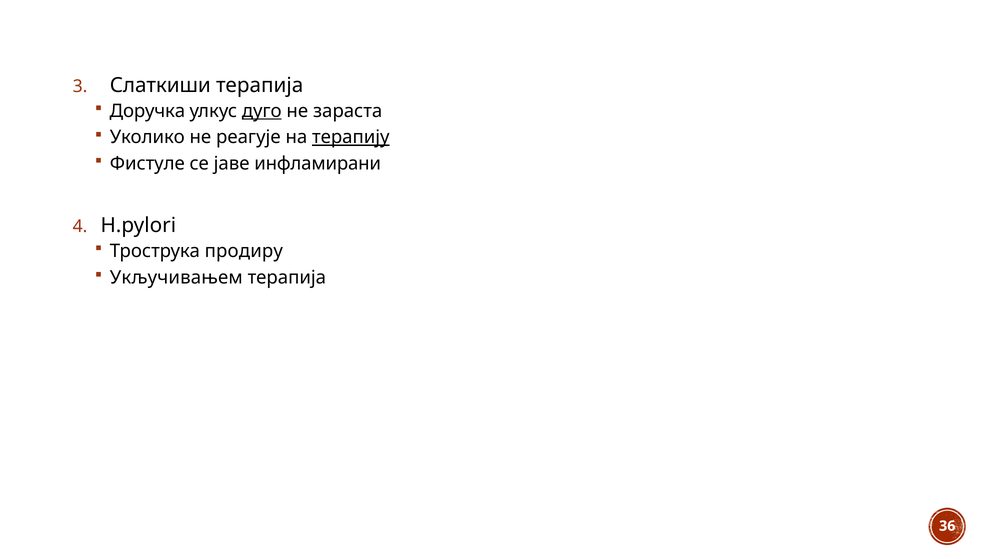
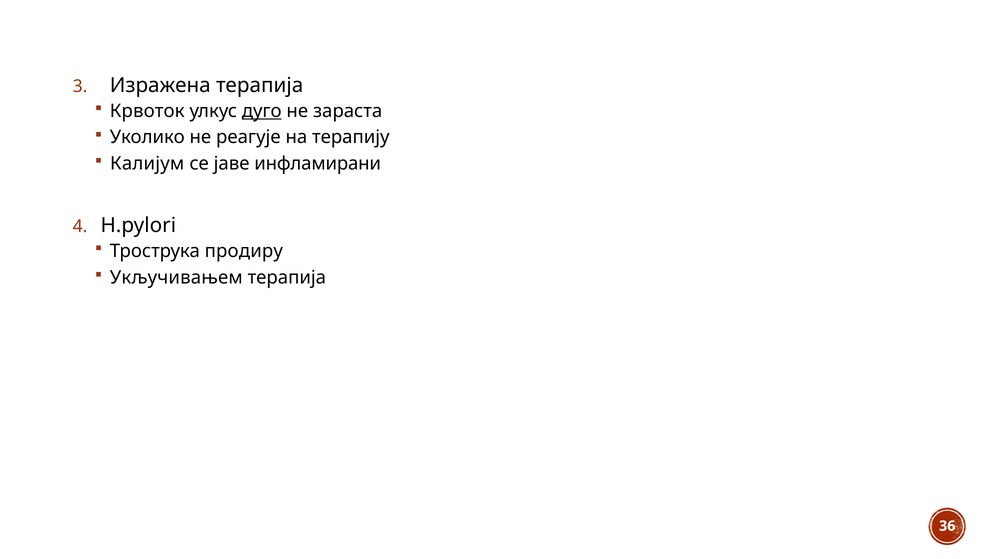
Слаткиши: Слаткиши -> Изражена
Доручка: Доручка -> Крвоток
терапију underline: present -> none
Фистуле: Фистуле -> Калијум
